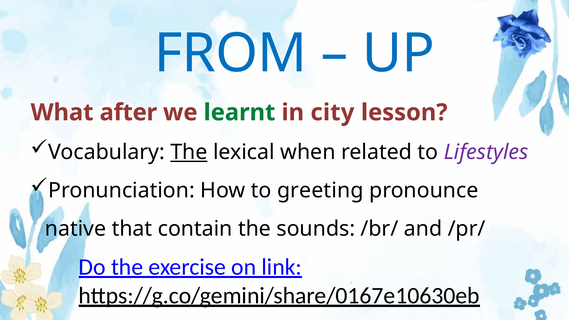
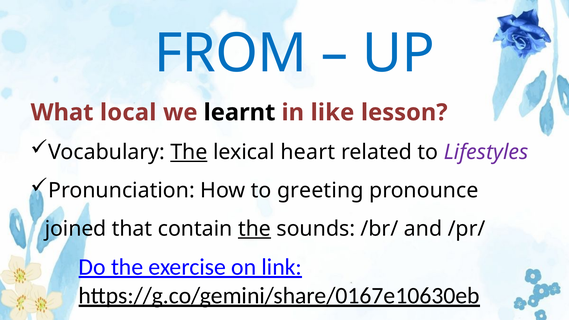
after: after -> local
learnt colour: green -> black
city: city -> like
when: when -> heart
native: native -> joined
the at (255, 229) underline: none -> present
